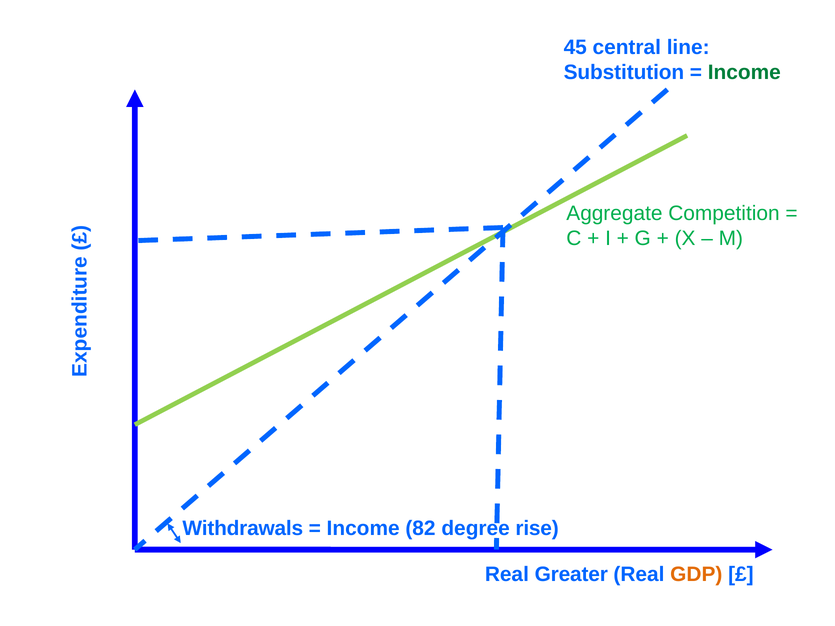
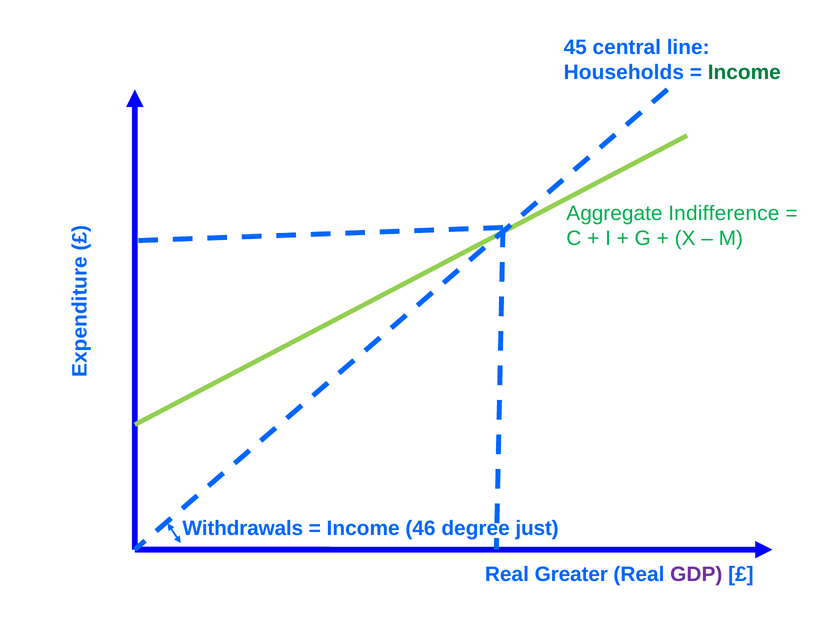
Substitution: Substitution -> Households
Competition: Competition -> Indifference
82: 82 -> 46
rise: rise -> just
GDP colour: orange -> purple
